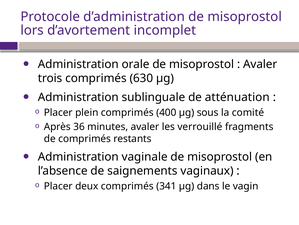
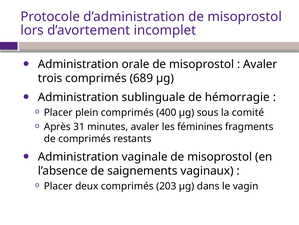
630: 630 -> 689
atténuation: atténuation -> hémorragie
36: 36 -> 31
verrouillé: verrouillé -> féminines
341: 341 -> 203
